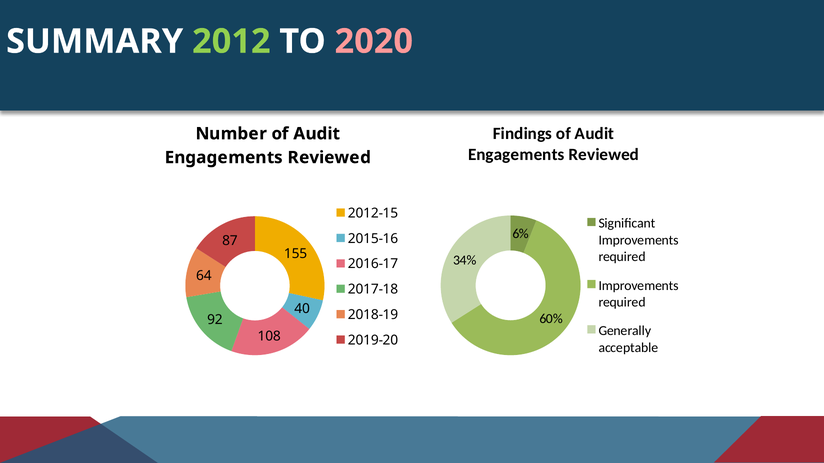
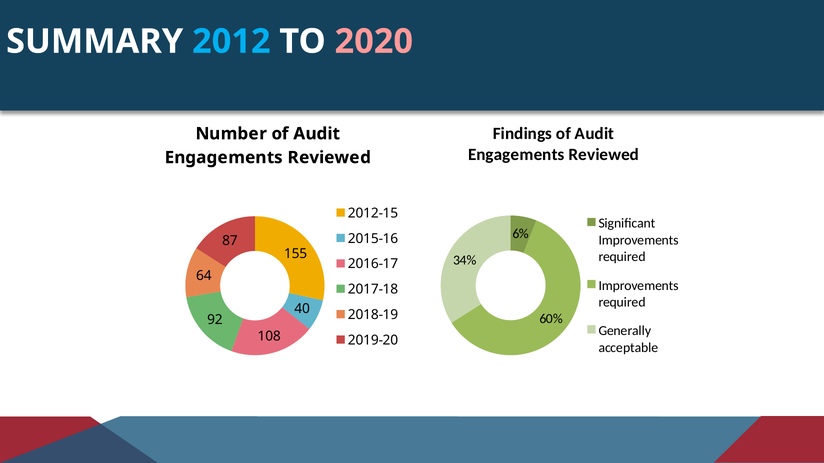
2012 colour: light green -> light blue
